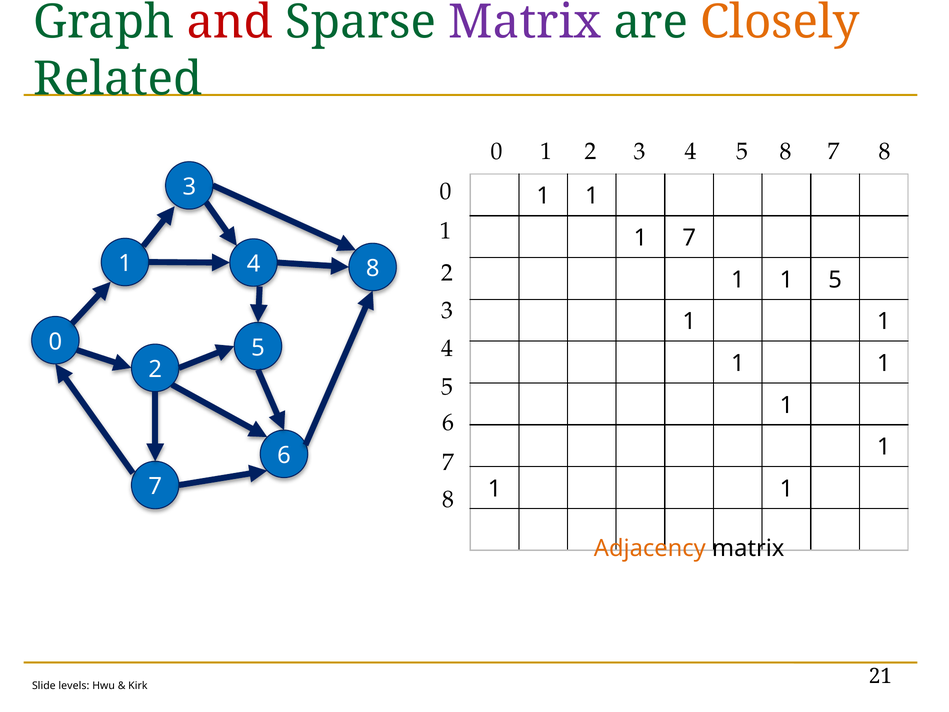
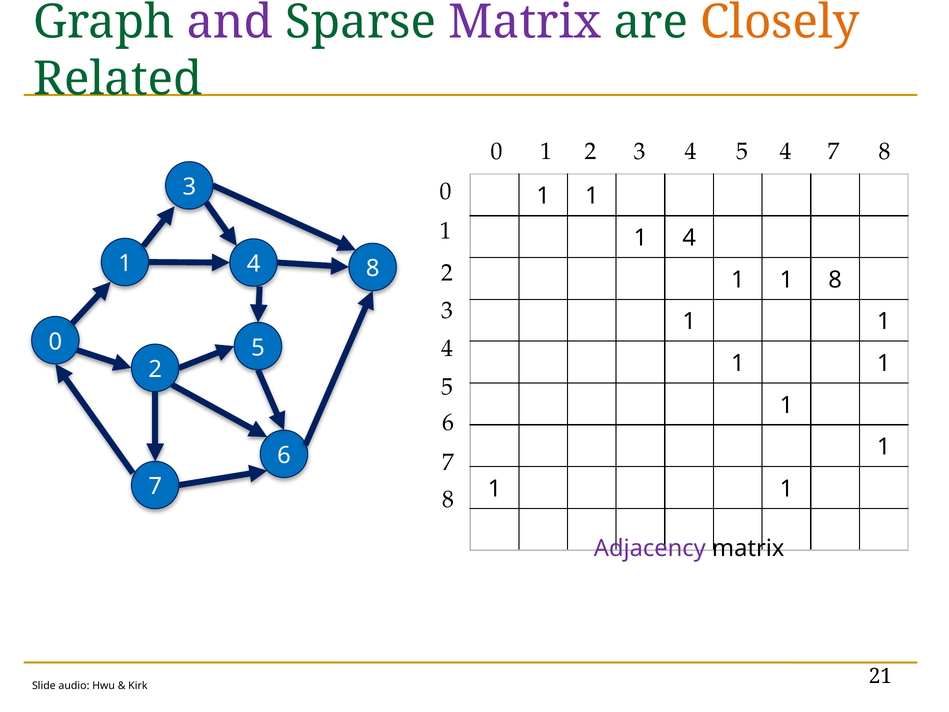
and colour: red -> purple
5 8: 8 -> 4
1 7: 7 -> 4
1 5: 5 -> 8
Adjacency colour: orange -> purple
levels: levels -> audio
